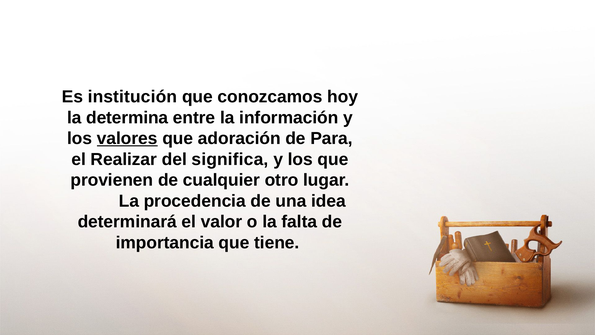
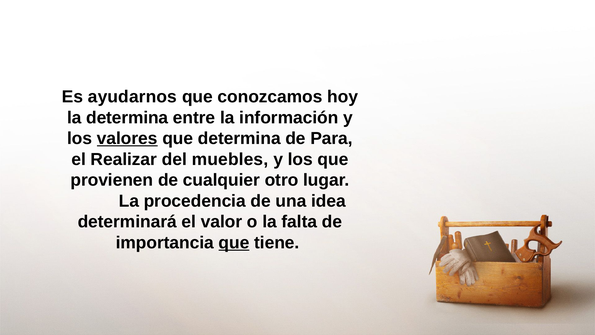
institución: institución -> ayudarnos
que adoración: adoración -> determina
significa: significa -> muebles
que at (234, 243) underline: none -> present
